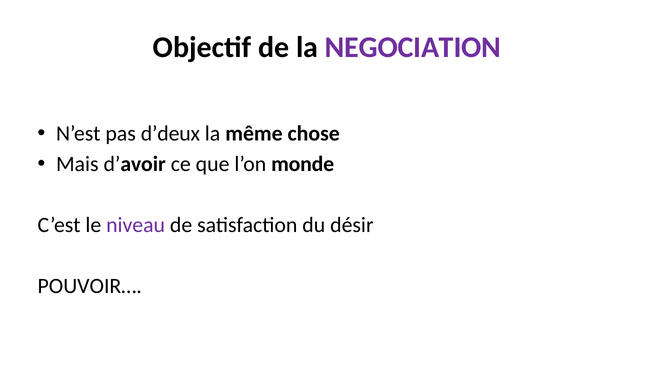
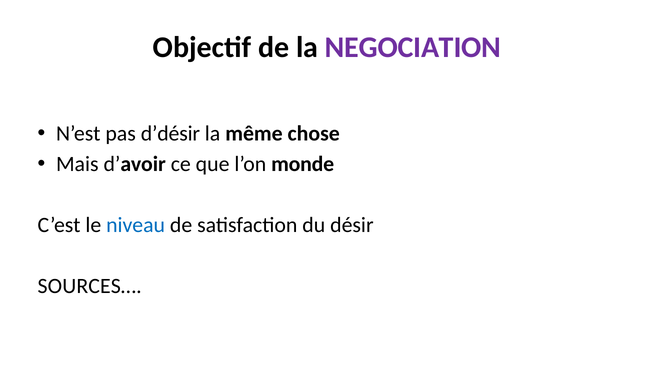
d’deux: d’deux -> d’désir
niveau colour: purple -> blue
POUVOIR…: POUVOIR… -> SOURCES…
